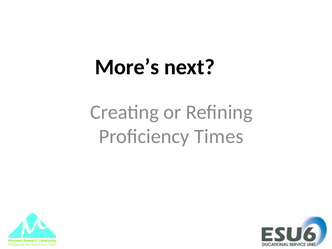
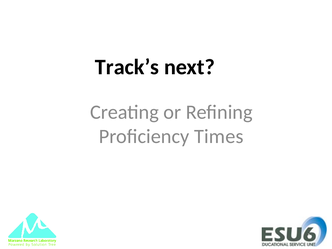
More’s: More’s -> Track’s
